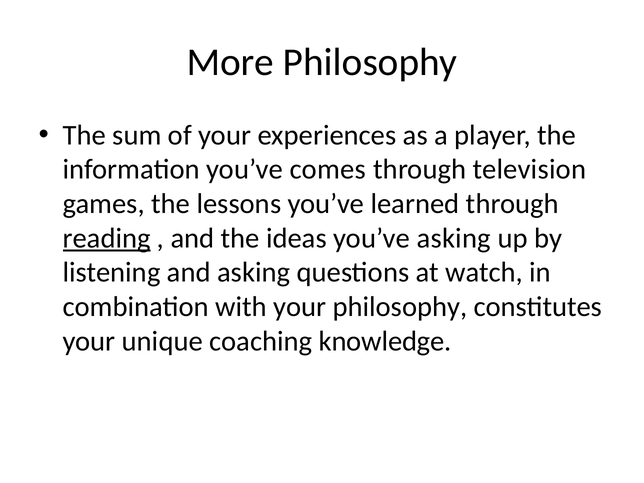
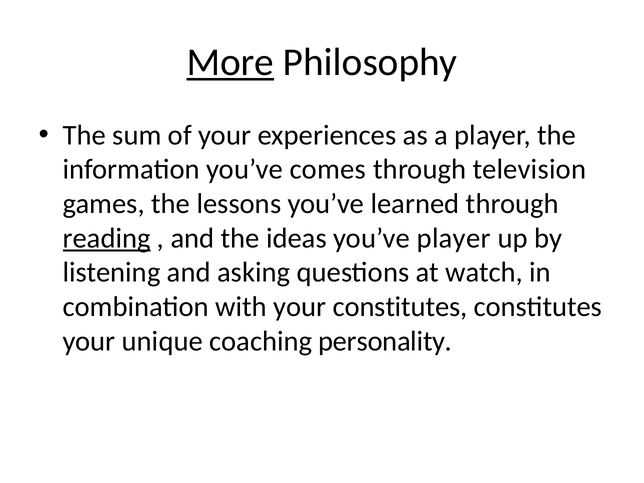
More underline: none -> present
you’ve asking: asking -> player
your philosophy: philosophy -> constitutes
knowledge: knowledge -> personality
